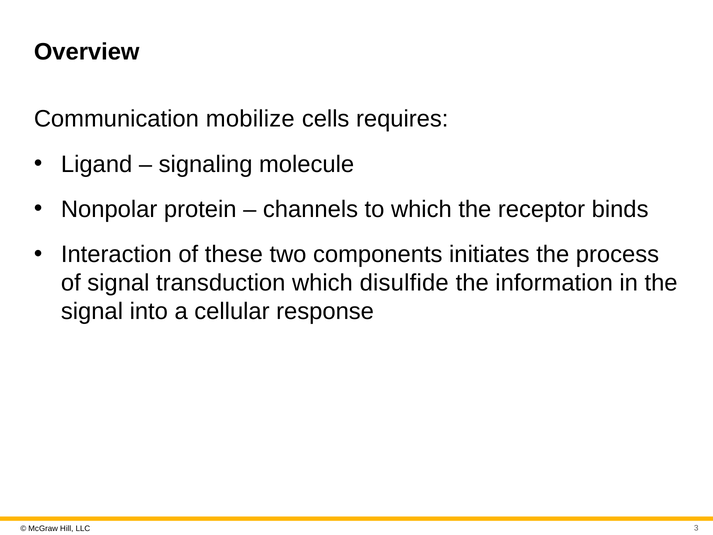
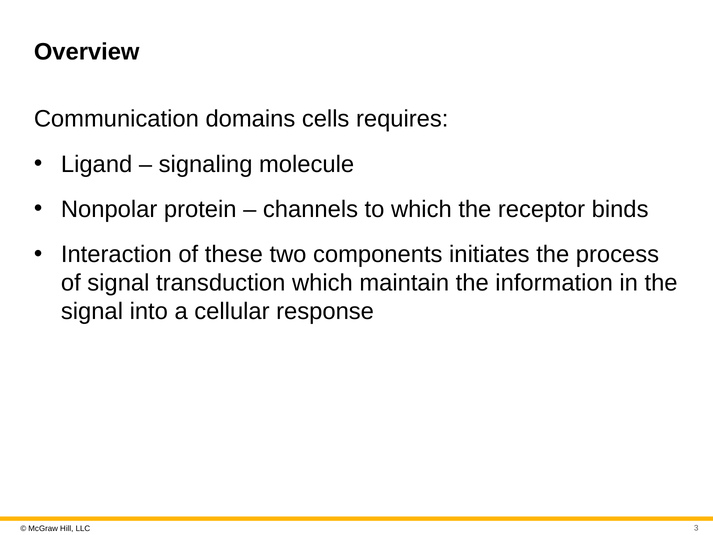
mobilize: mobilize -> domains
disulfide: disulfide -> maintain
